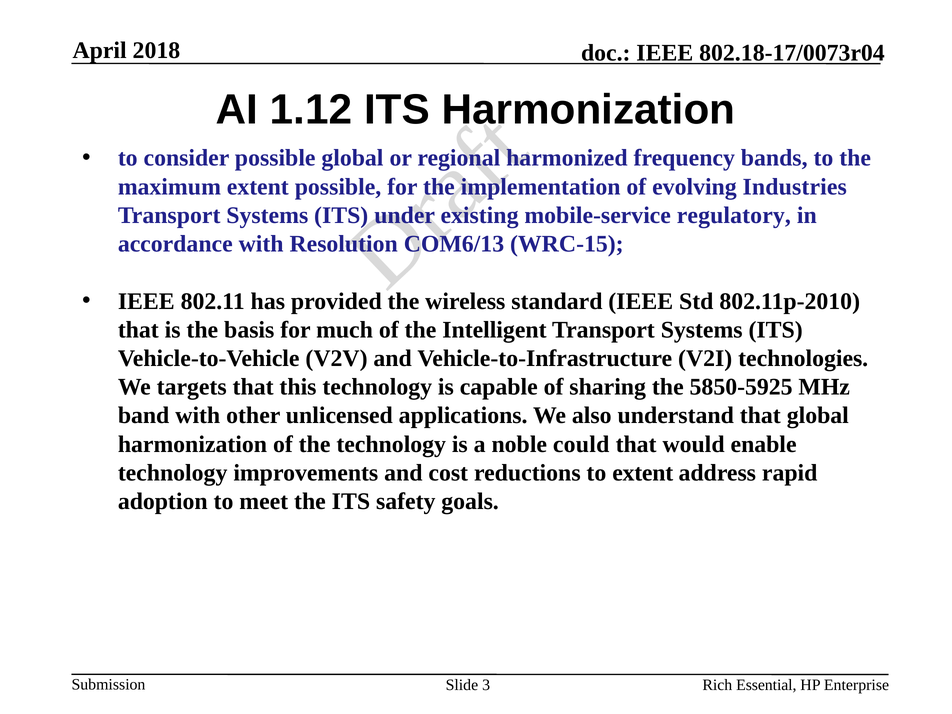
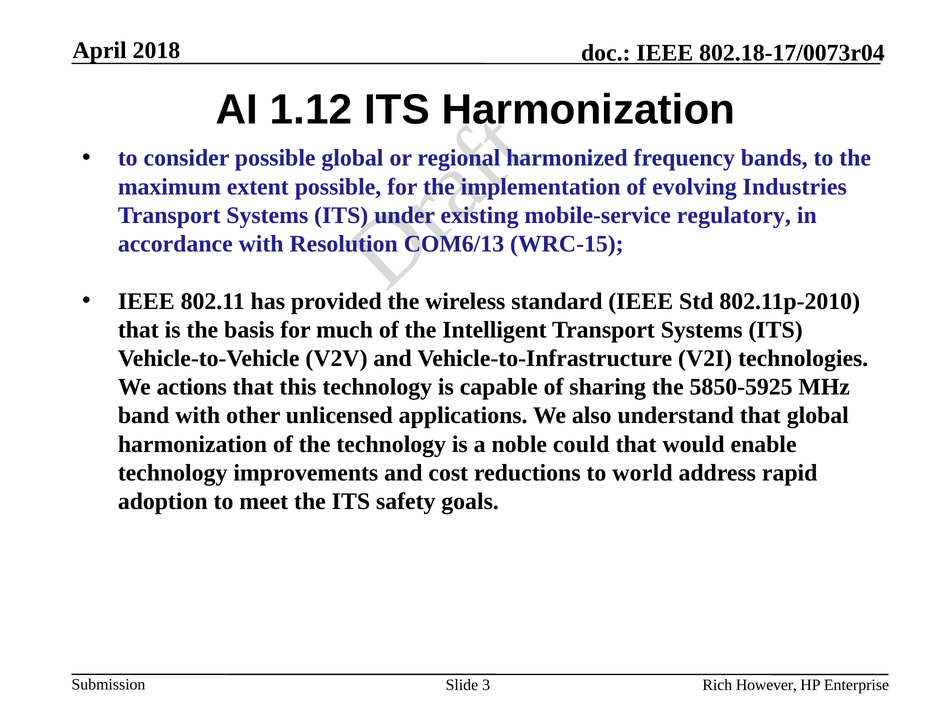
targets: targets -> actions
to extent: extent -> world
Essential: Essential -> However
